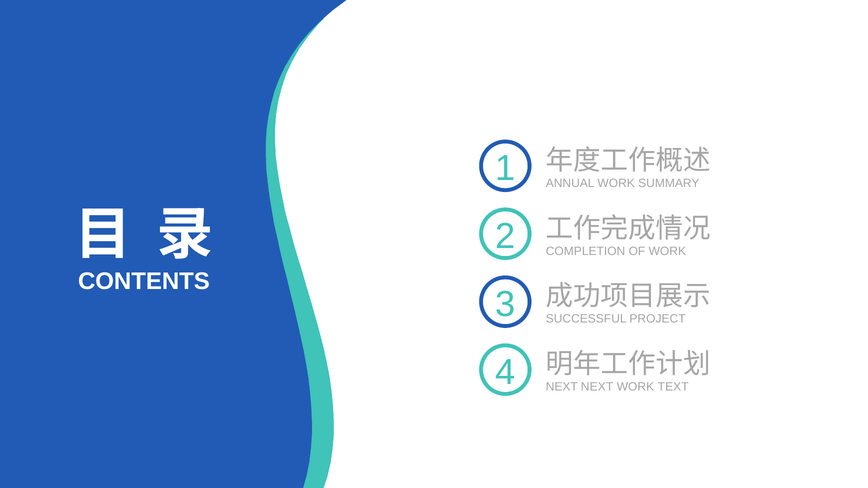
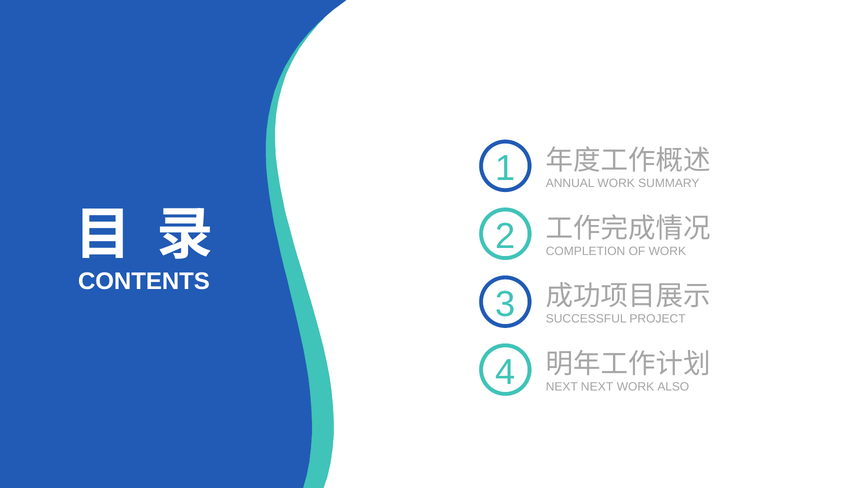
TEXT: TEXT -> ALSO
